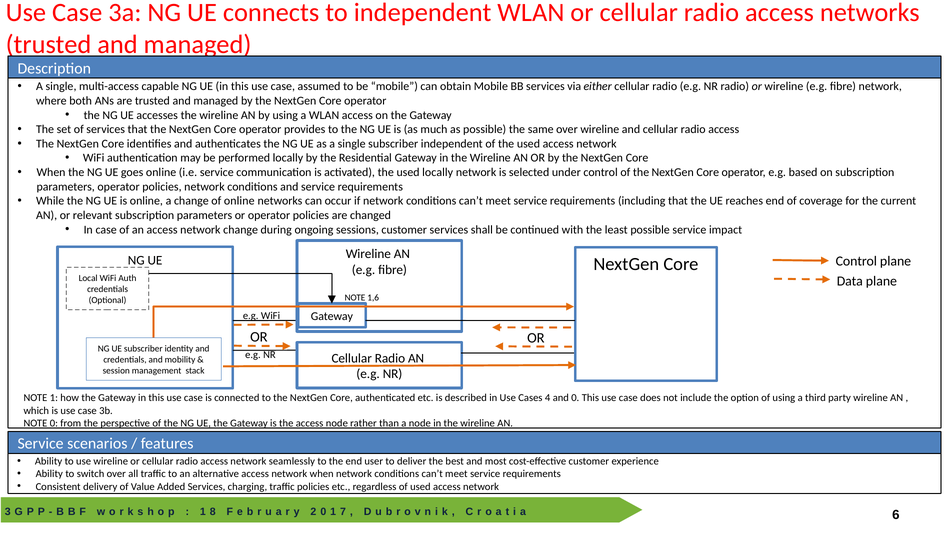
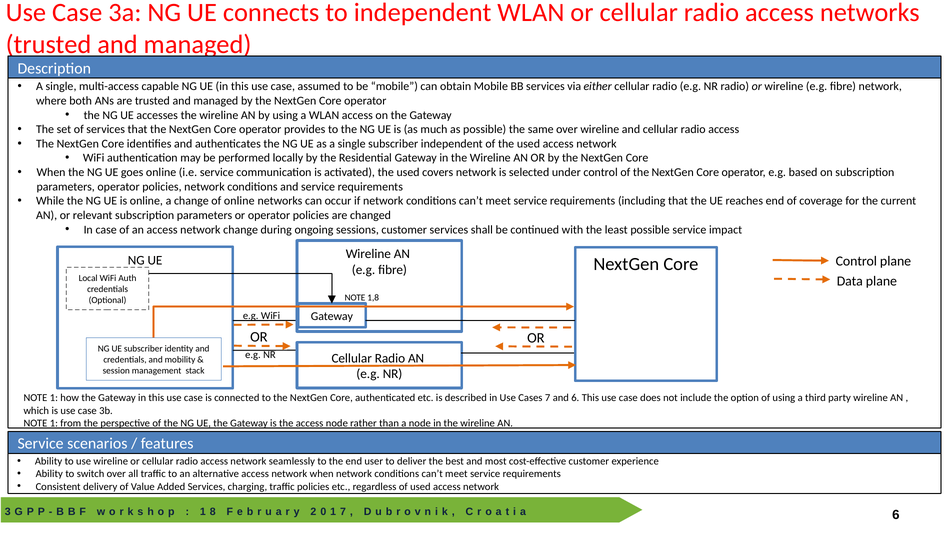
used locally: locally -> covers
1,6: 1,6 -> 1,8
Cases 4: 4 -> 7
and 0: 0 -> 6
0 at (54, 423): 0 -> 1
